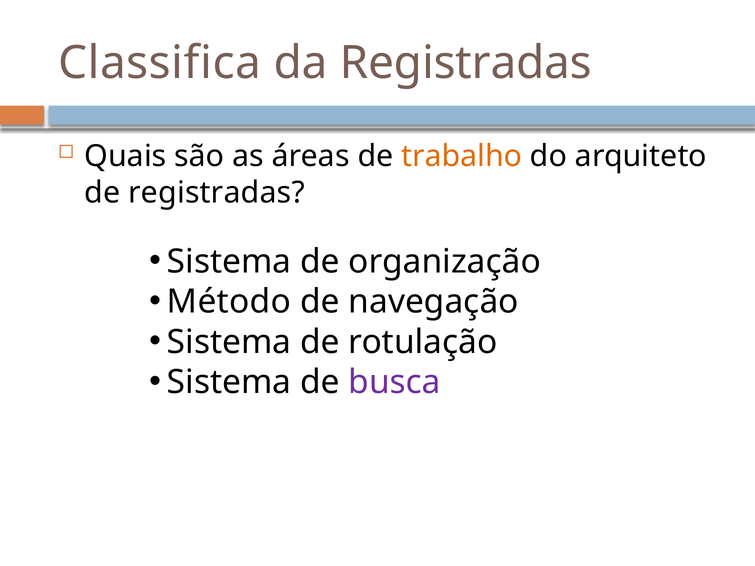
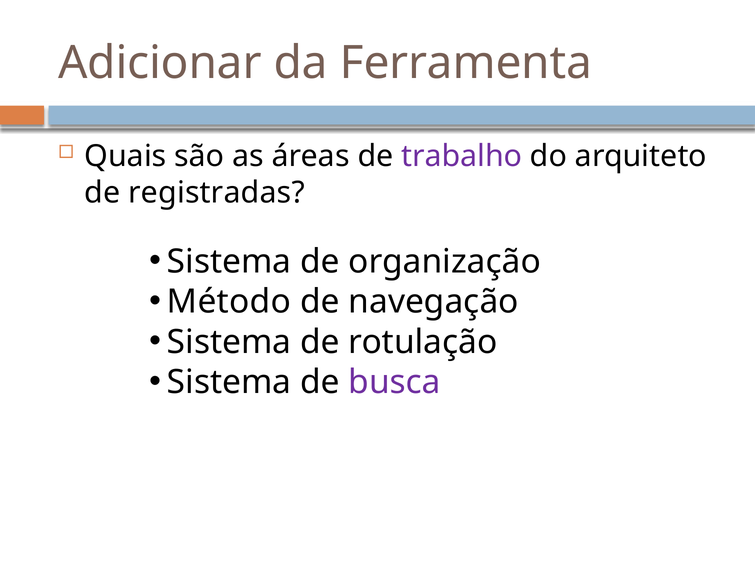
Classifica: Classifica -> Adicionar
da Registradas: Registradas -> Ferramenta
trabalho colour: orange -> purple
